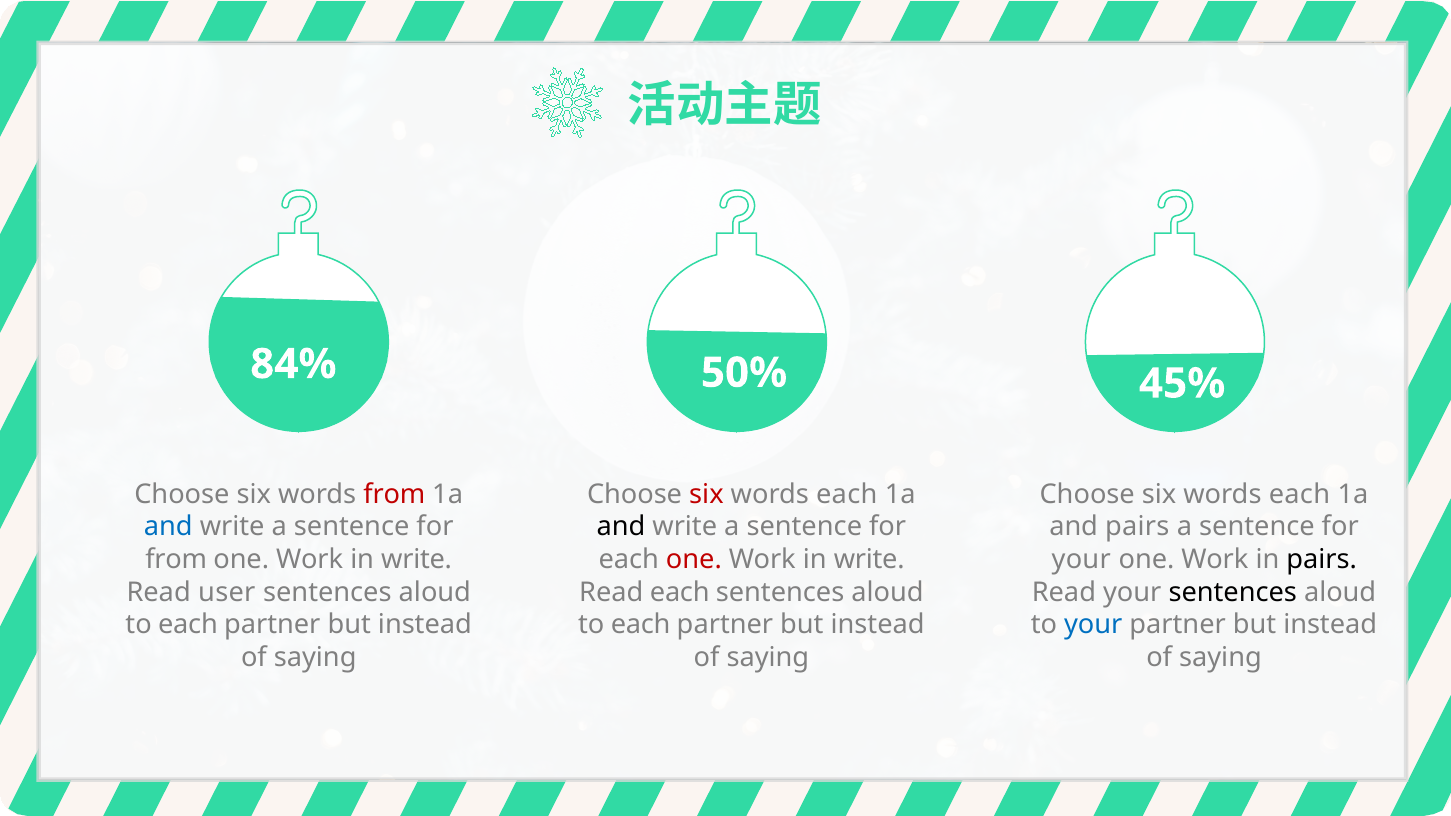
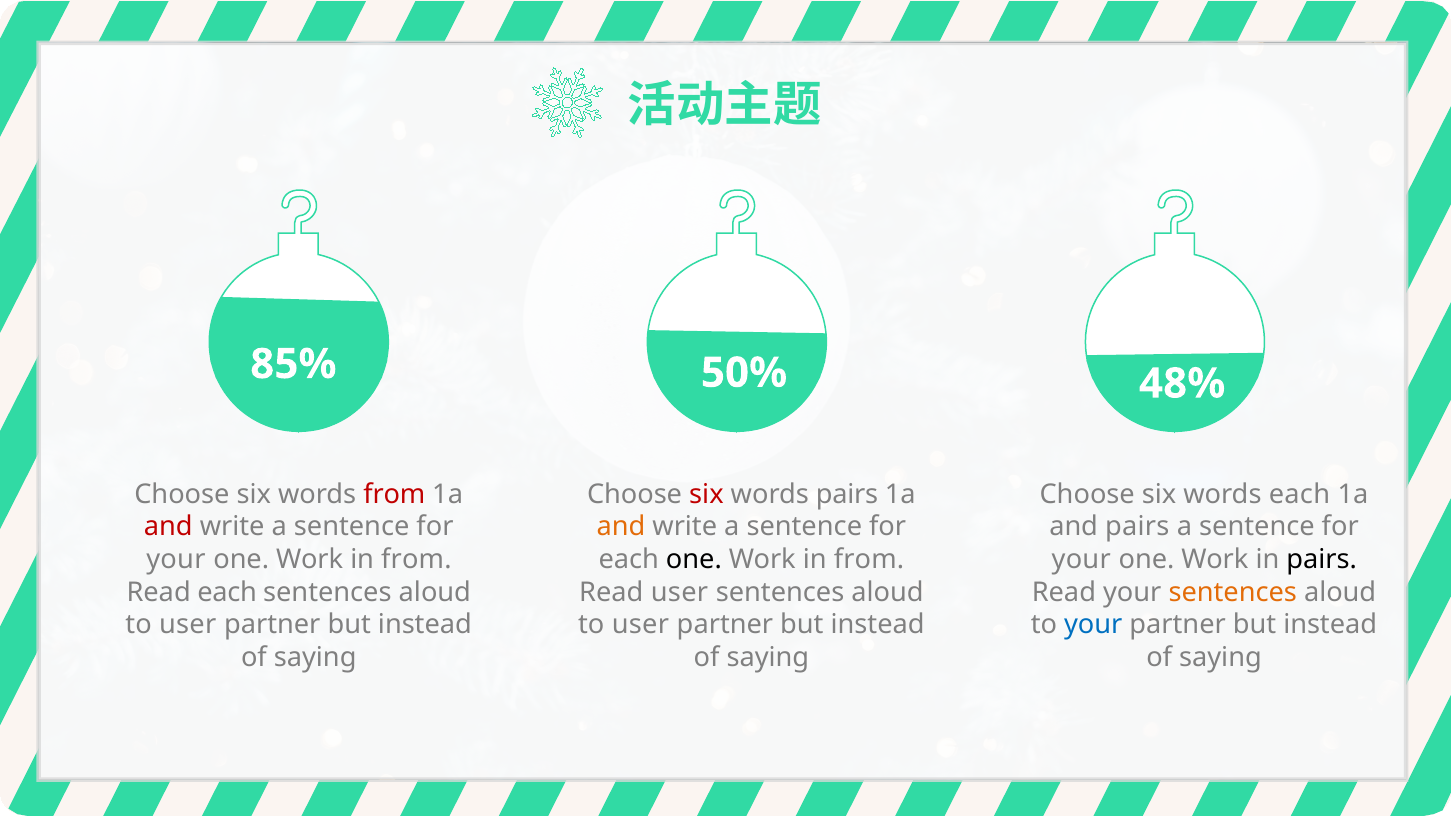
84%: 84% -> 85%
45%: 45% -> 48%
each at (847, 494): each -> pairs
and at (168, 527) colour: blue -> red
and at (621, 527) colour: black -> orange
from at (176, 560): from -> your
write at (417, 560): write -> from
one at (694, 560) colour: red -> black
write at (869, 560): write -> from
Read user: user -> each
Read each: each -> user
sentences at (1233, 592) colour: black -> orange
each at (188, 625): each -> user
each at (641, 625): each -> user
